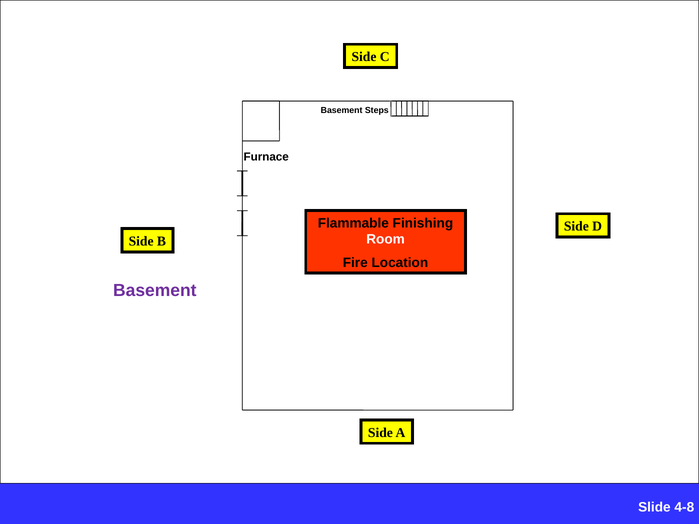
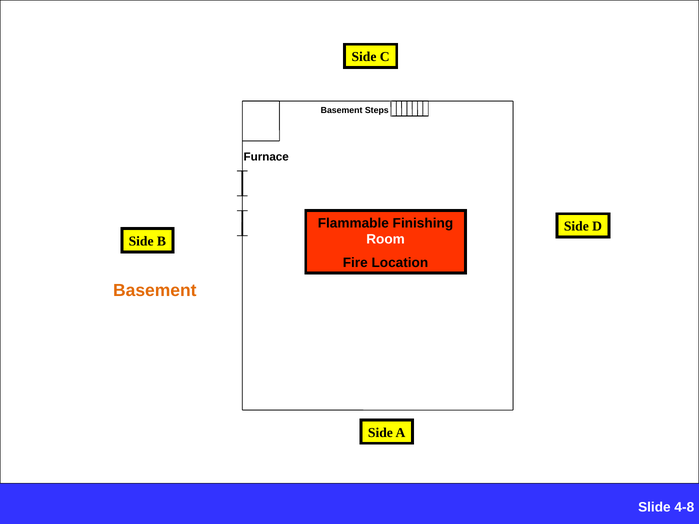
Basement at (155, 291) colour: purple -> orange
